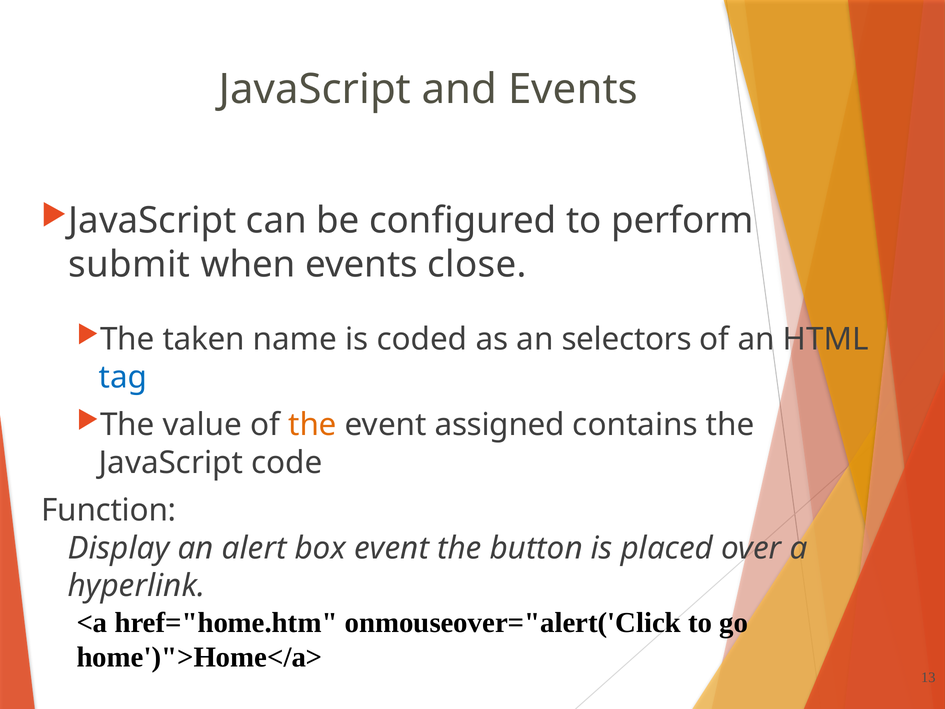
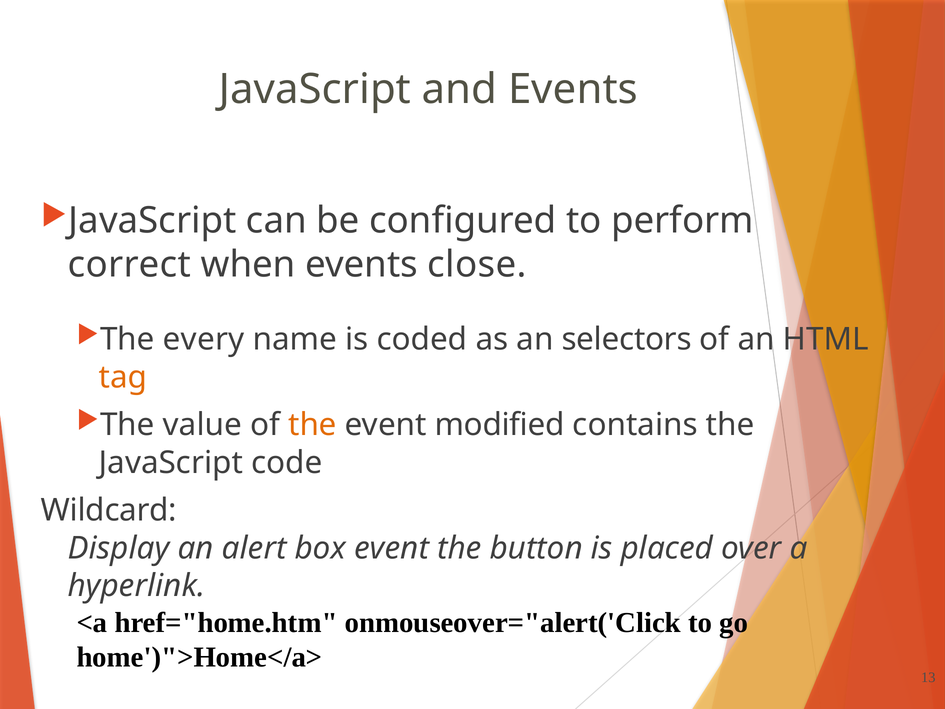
submit: submit -> correct
taken: taken -> every
tag colour: blue -> orange
assigned: assigned -> modified
Function: Function -> Wildcard
